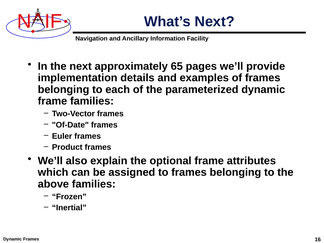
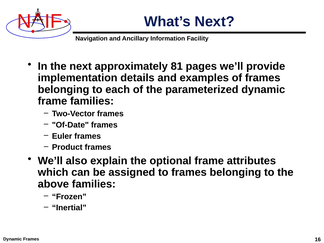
65: 65 -> 81
